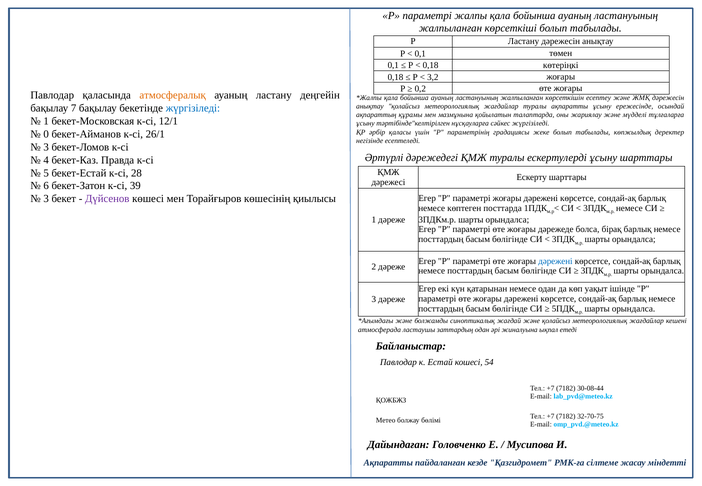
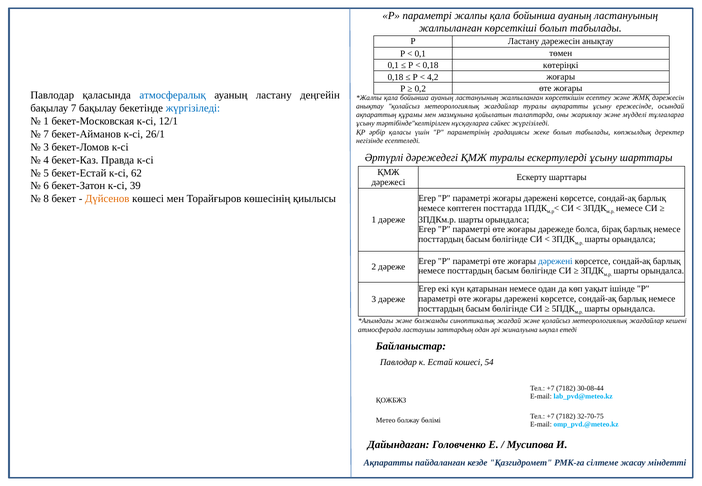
3,2: 3,2 -> 4,2
атмосфералық colour: orange -> blue
0 at (46, 134): 0 -> 7
28: 28 -> 62
3 at (46, 199): 3 -> 8
Дүйсенов colour: purple -> orange
